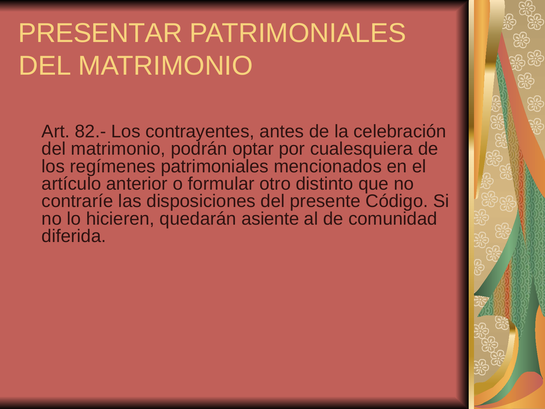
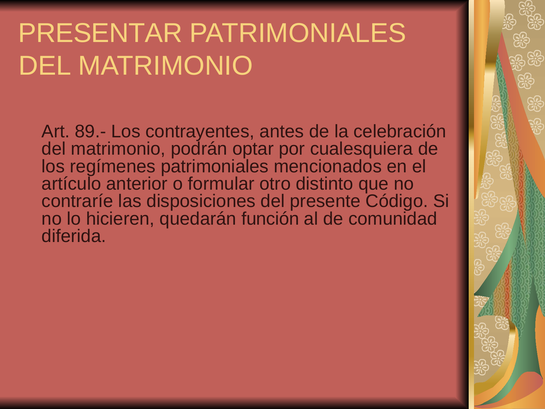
82.-: 82.- -> 89.-
asiente: asiente -> función
